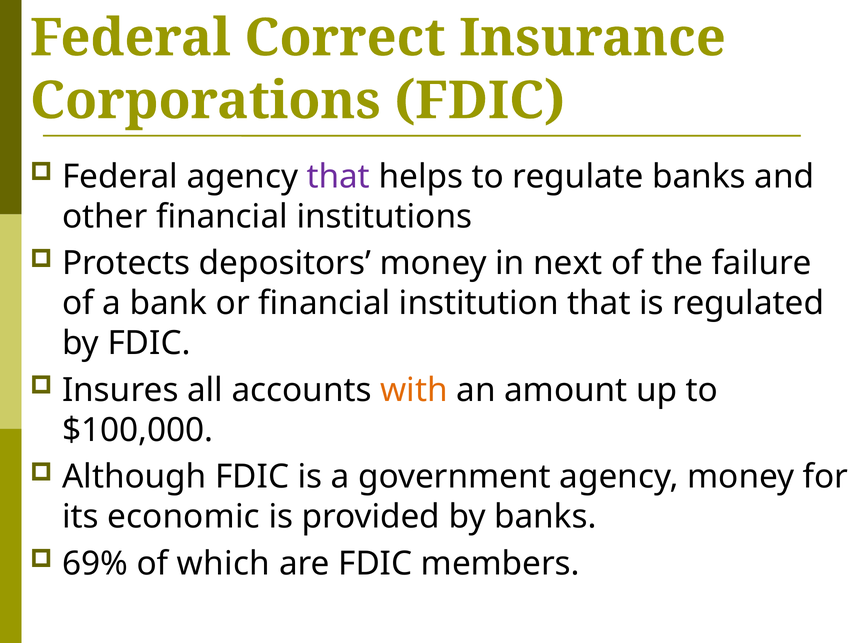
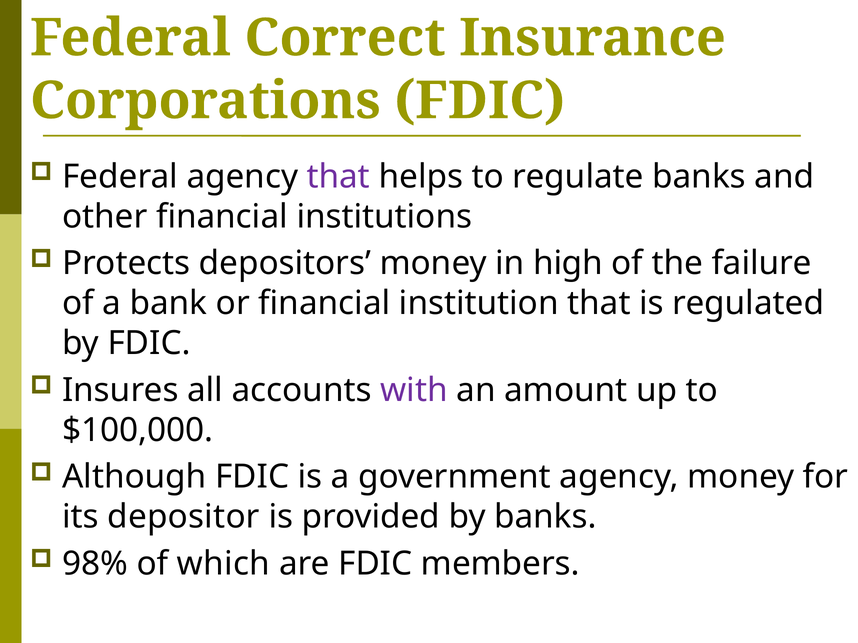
next: next -> high
with colour: orange -> purple
economic: economic -> depositor
69%: 69% -> 98%
